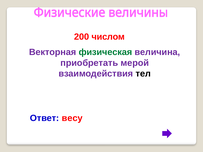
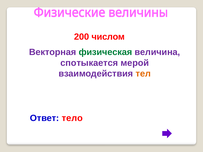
приобретать: приобретать -> спотыкается
тел colour: black -> orange
весу: весу -> тело
